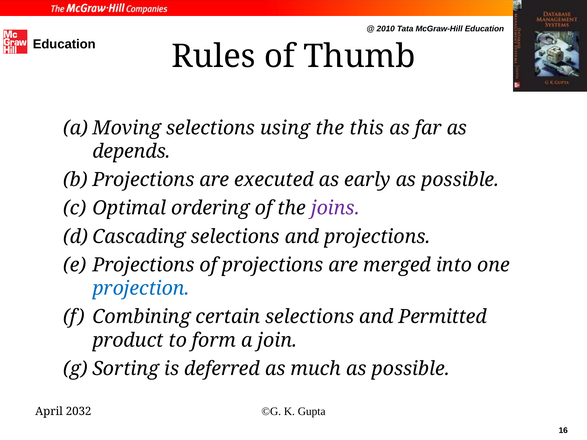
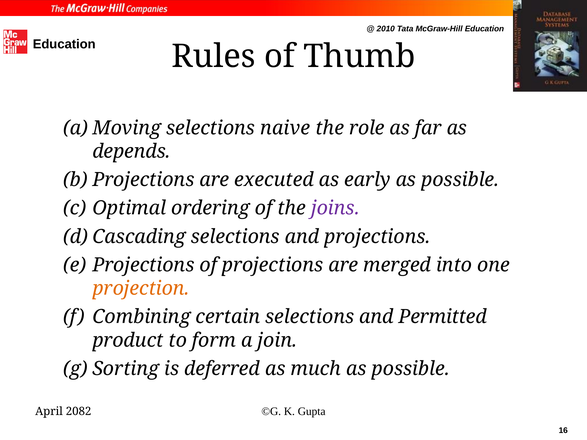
using: using -> naive
this: this -> role
projection colour: blue -> orange
2032: 2032 -> 2082
